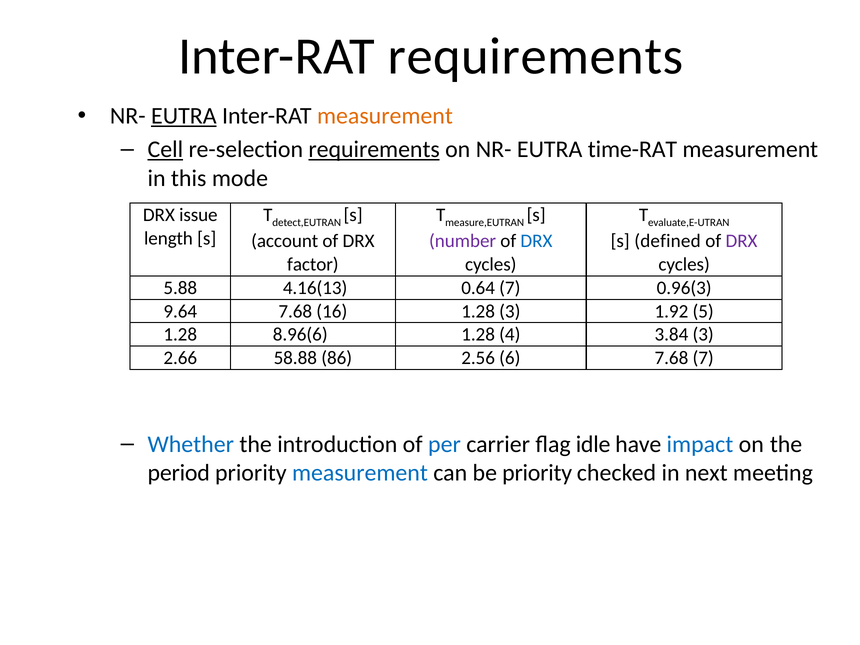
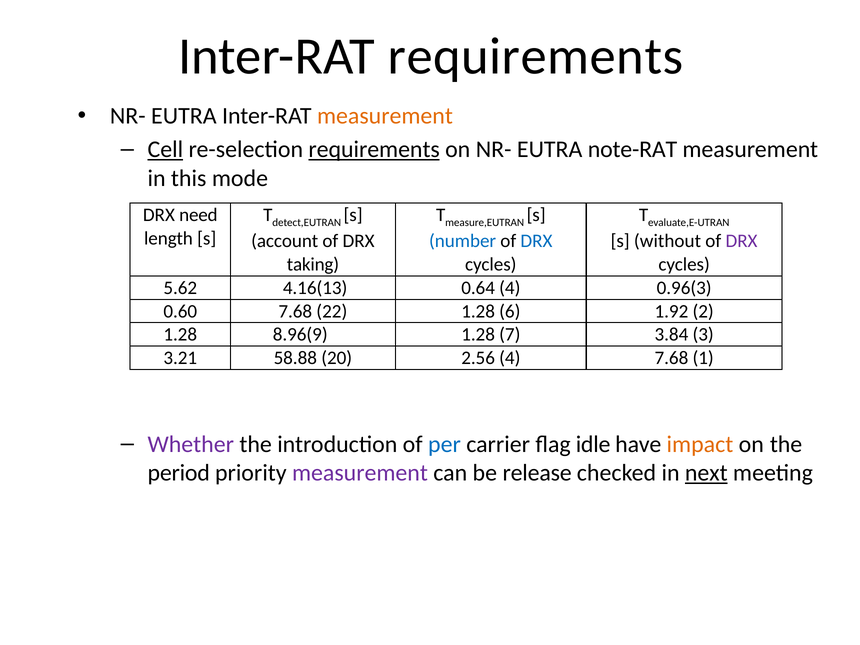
EUTRA at (184, 116) underline: present -> none
time-RAT: time-RAT -> note-RAT
issue: issue -> need
number colour: purple -> blue
defined: defined -> without
factor: factor -> taking
5.88: 5.88 -> 5.62
0.64 7: 7 -> 4
9.64: 9.64 -> 0.60
16: 16 -> 22
1.28 3: 3 -> 6
5: 5 -> 2
8.96(6: 8.96(6 -> 8.96(9
4: 4 -> 7
2.66: 2.66 -> 3.21
86: 86 -> 20
2.56 6: 6 -> 4
7.68 7: 7 -> 1
Whether colour: blue -> purple
impact colour: blue -> orange
measurement at (360, 473) colour: blue -> purple
be priority: priority -> release
next underline: none -> present
